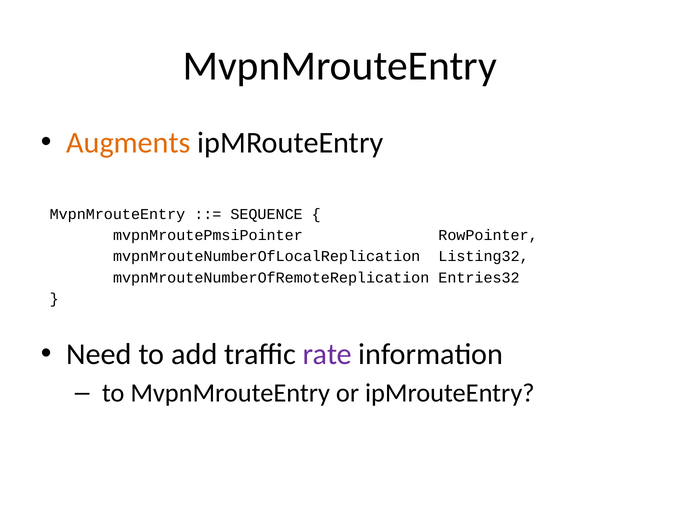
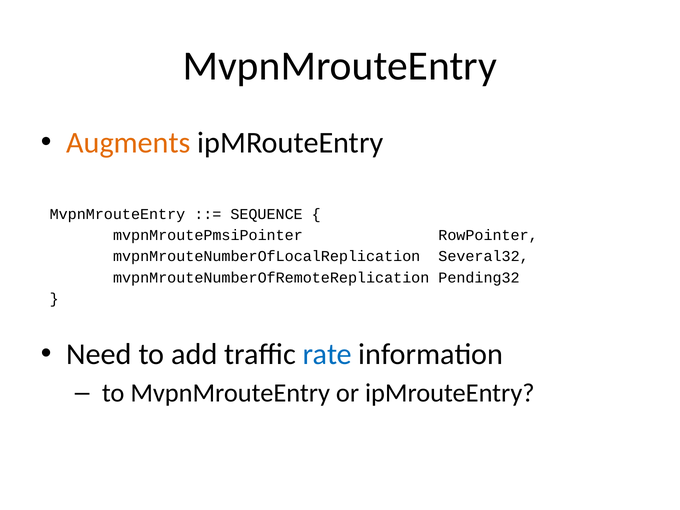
Listing32: Listing32 -> Several32
Entries32: Entries32 -> Pending32
rate colour: purple -> blue
